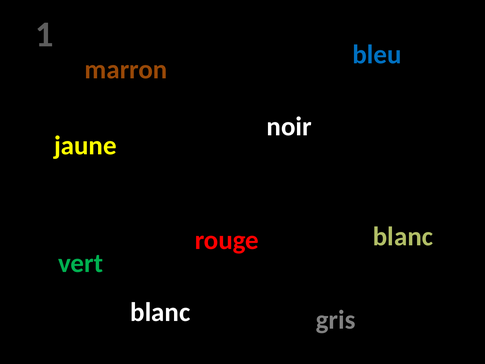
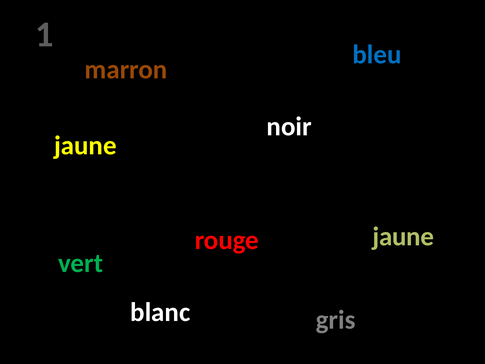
blanc at (403, 236): blanc -> jaune
